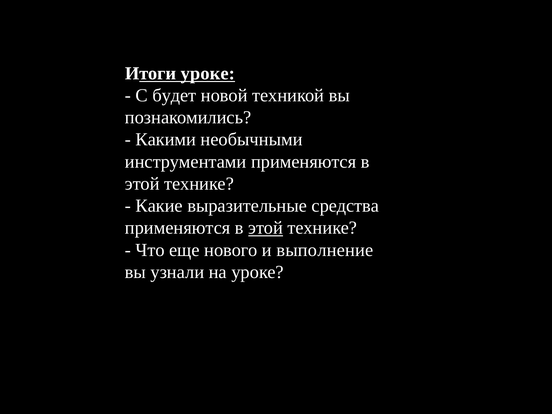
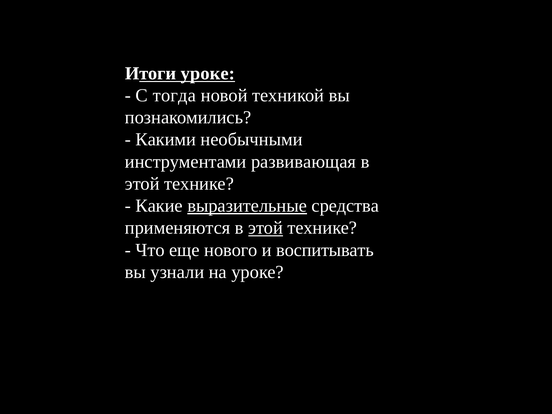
будет: будет -> тогда
инструментами применяются: применяются -> развивающая
выразительные at (247, 206) underline: none -> present
выполнение at (325, 250): выполнение -> воспитывать
